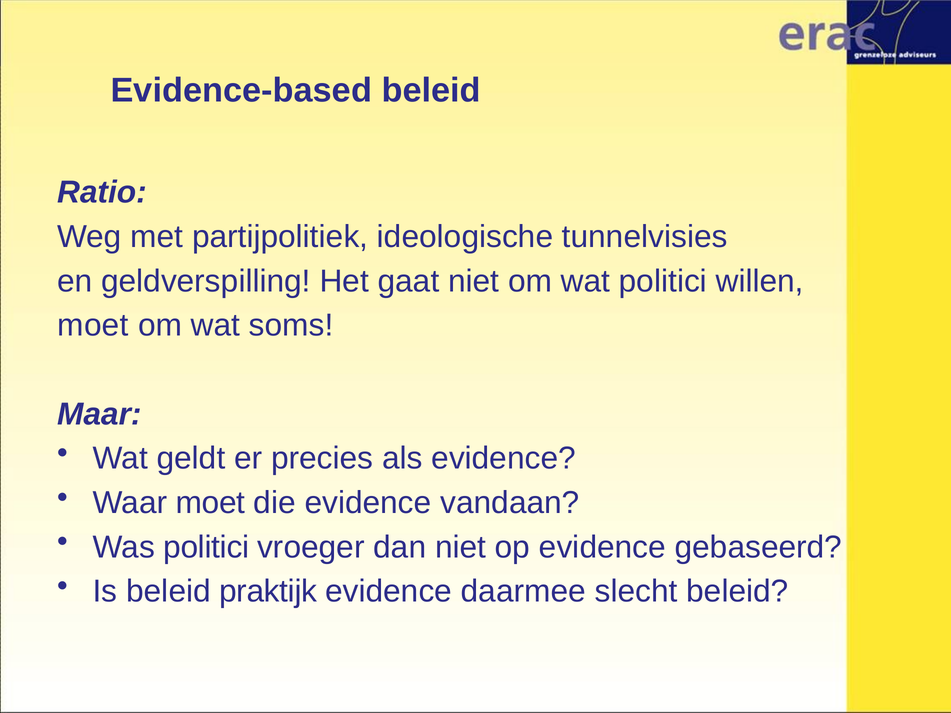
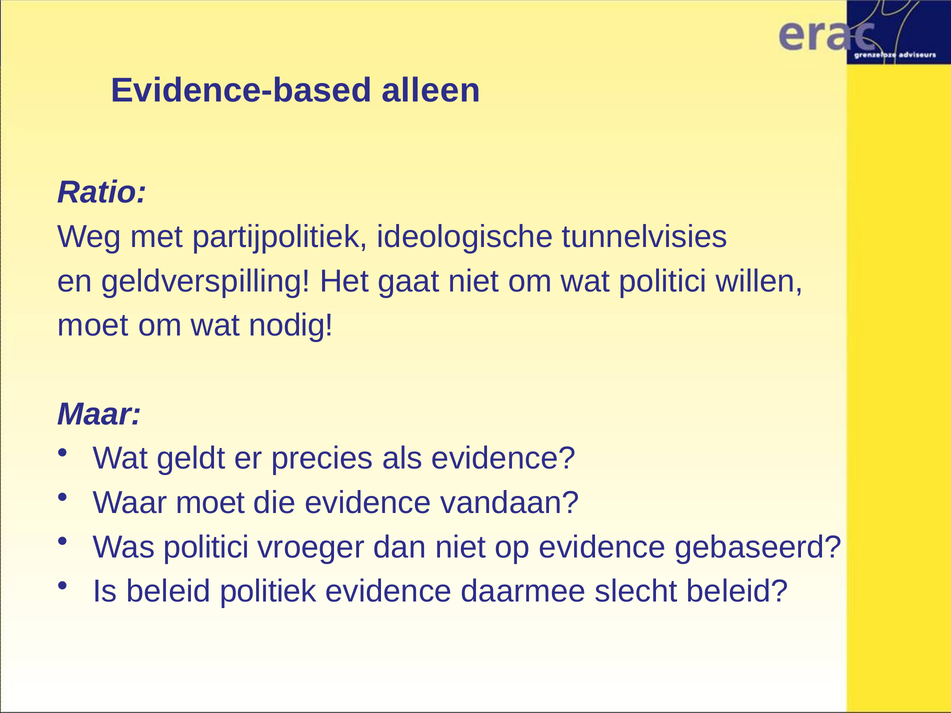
Evidence-based beleid: beleid -> alleen
soms: soms -> nodig
praktijk: praktijk -> politiek
